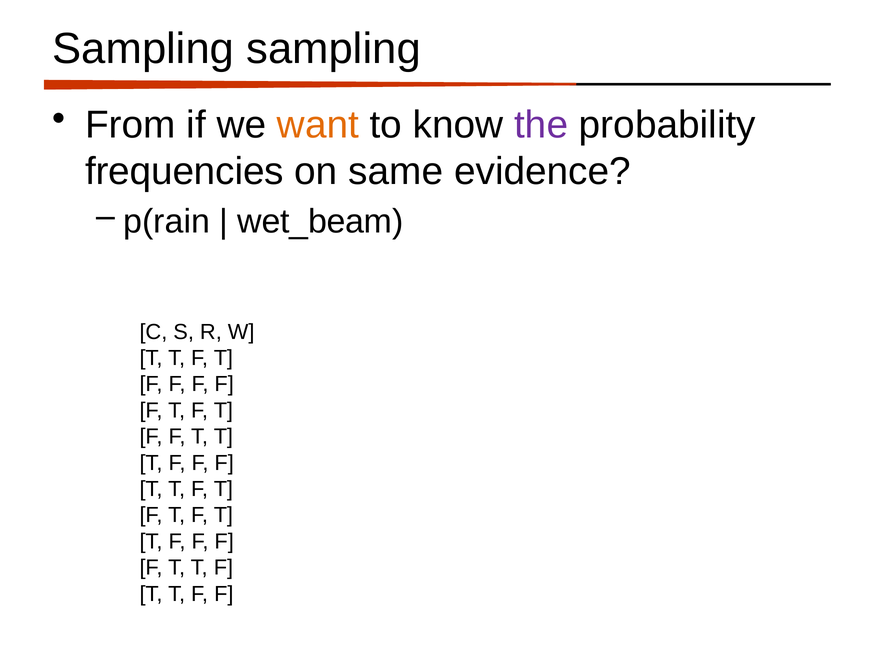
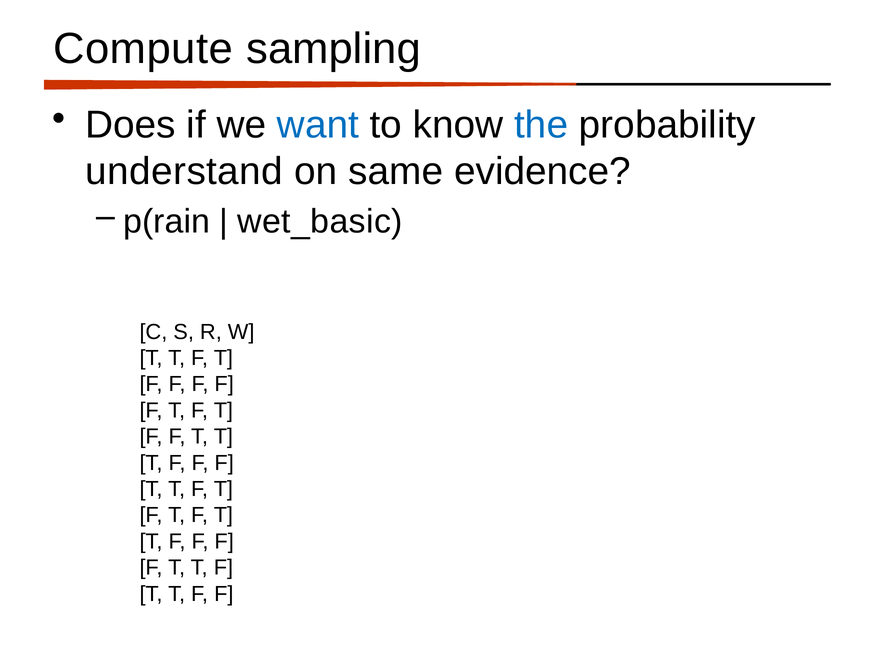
Sampling at (143, 49): Sampling -> Compute
From: From -> Does
want colour: orange -> blue
the colour: purple -> blue
frequencies: frequencies -> understand
wet_beam: wet_beam -> wet_basic
